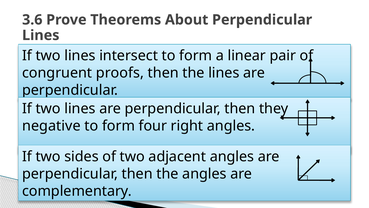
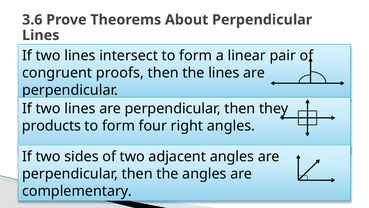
negative: negative -> products
